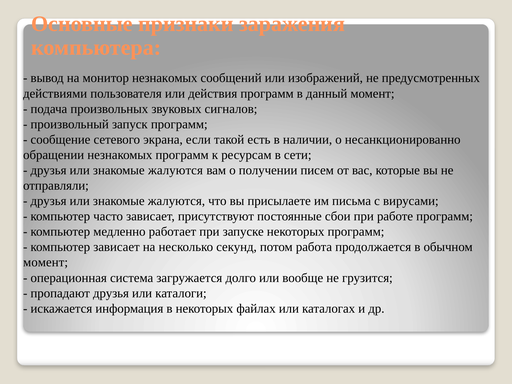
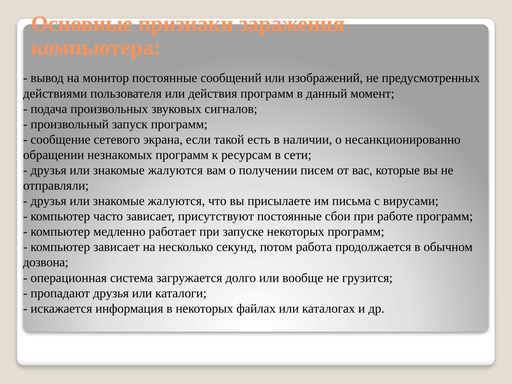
монитор незнакомых: незнакомых -> постоянные
момент at (46, 262): момент -> дозвона
